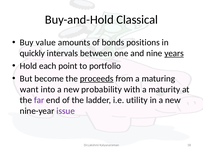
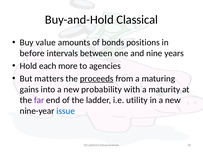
quickly: quickly -> before
years underline: present -> none
point: point -> more
portfolio: portfolio -> agencies
become: become -> matters
want: want -> gains
issue colour: purple -> blue
